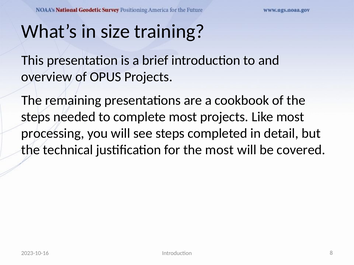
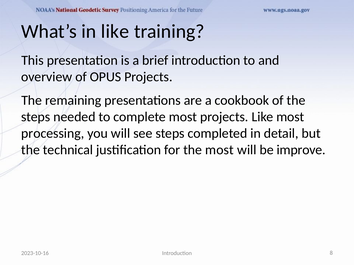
in size: size -> like
covered: covered -> improve
